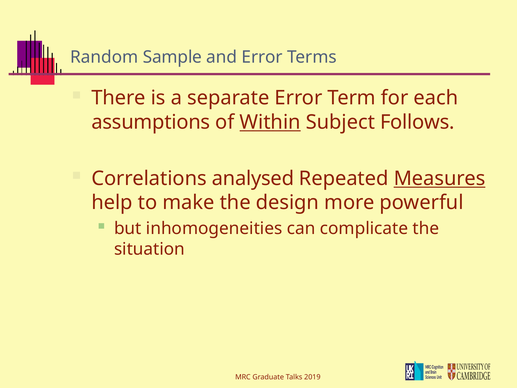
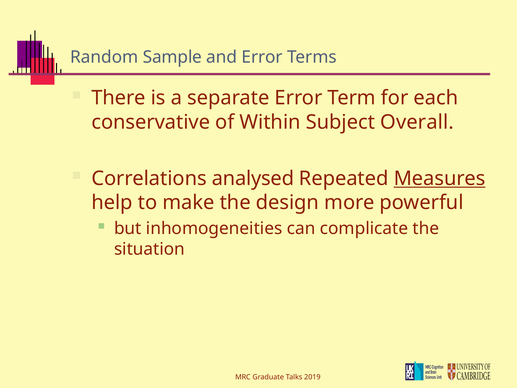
assumptions: assumptions -> conservative
Within underline: present -> none
Follows: Follows -> Overall
